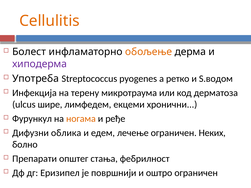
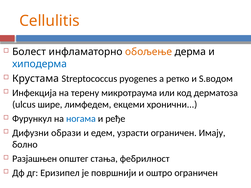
хиподерма colour: purple -> blue
Употреба: Употреба -> Крустама
ногама colour: orange -> blue
облика: облика -> образи
лечење: лечење -> узрасти
Неких: Неких -> Имају
Препарати: Препарати -> Разјашњен
